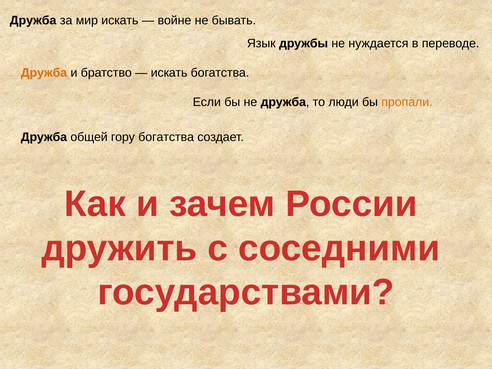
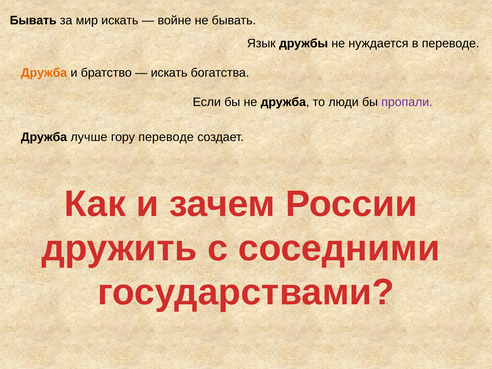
Дружба at (33, 20): Дружба -> Бывать
пропали colour: orange -> purple
общей: общей -> лучше
гору богатства: богатства -> переводе
